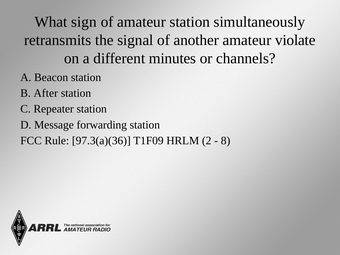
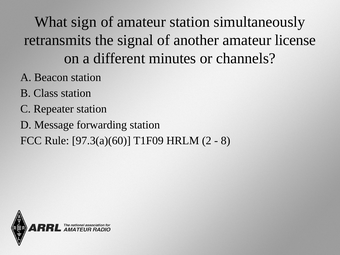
violate: violate -> license
After: After -> Class
97.3(a)(36: 97.3(a)(36 -> 97.3(a)(60
